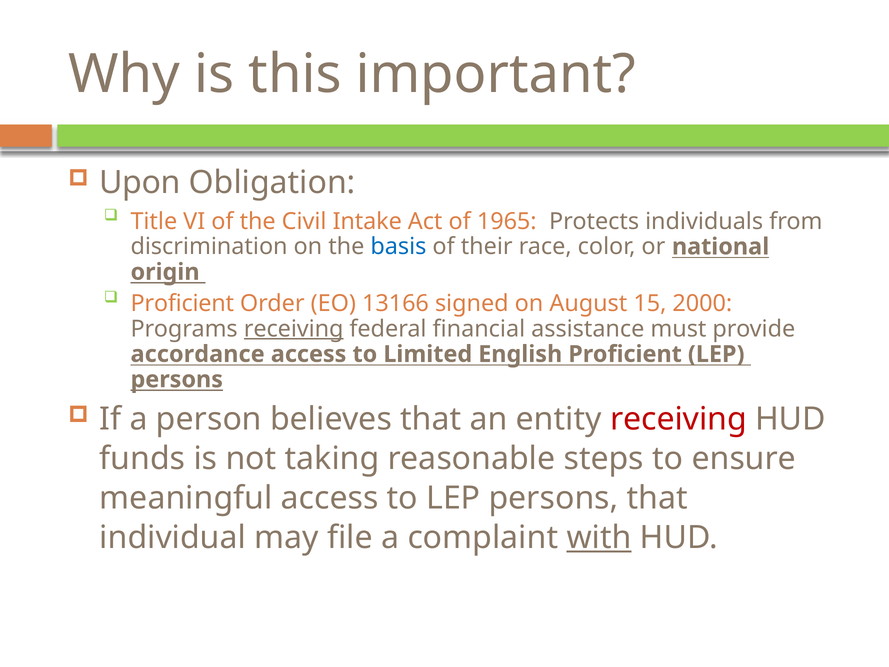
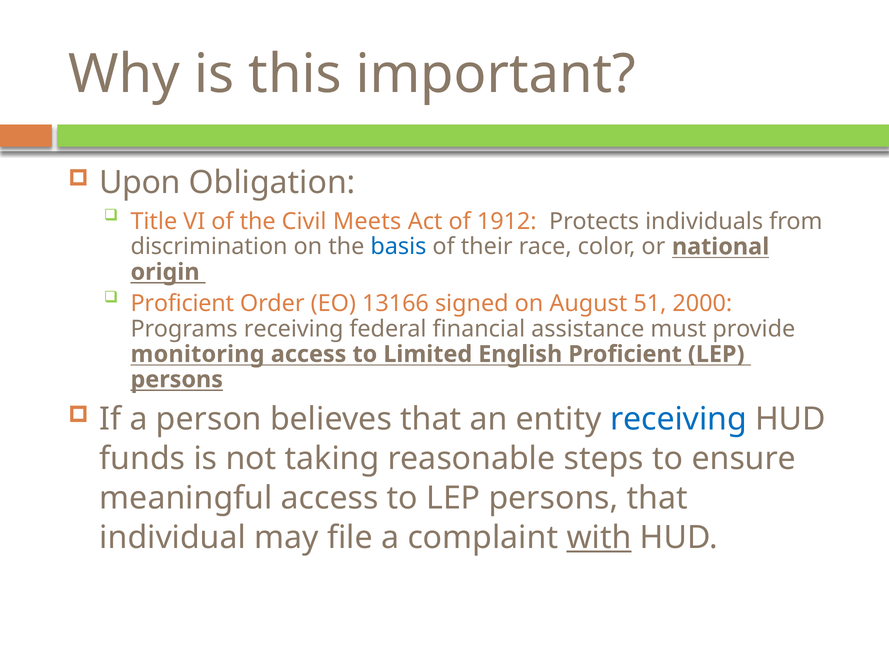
Intake: Intake -> Meets
1965: 1965 -> 1912
15: 15 -> 51
receiving at (294, 329) underline: present -> none
accordance: accordance -> monitoring
receiving at (678, 419) colour: red -> blue
